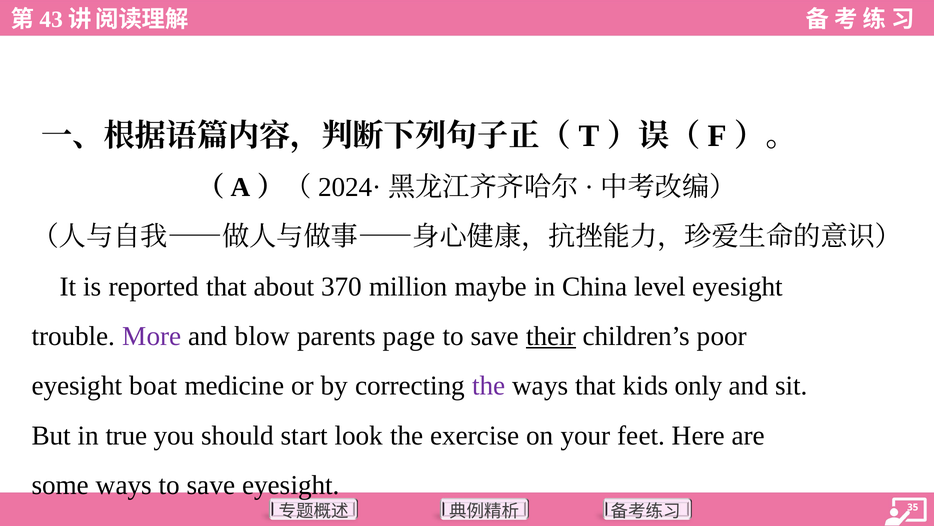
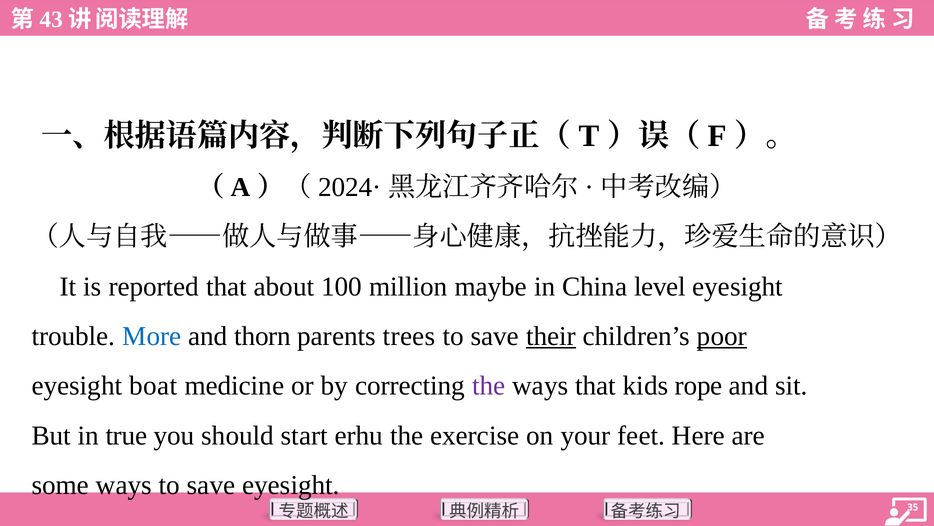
370: 370 -> 100
More colour: purple -> blue
blow: blow -> thorn
page: page -> trees
poor underline: none -> present
only: only -> rope
look: look -> erhu
